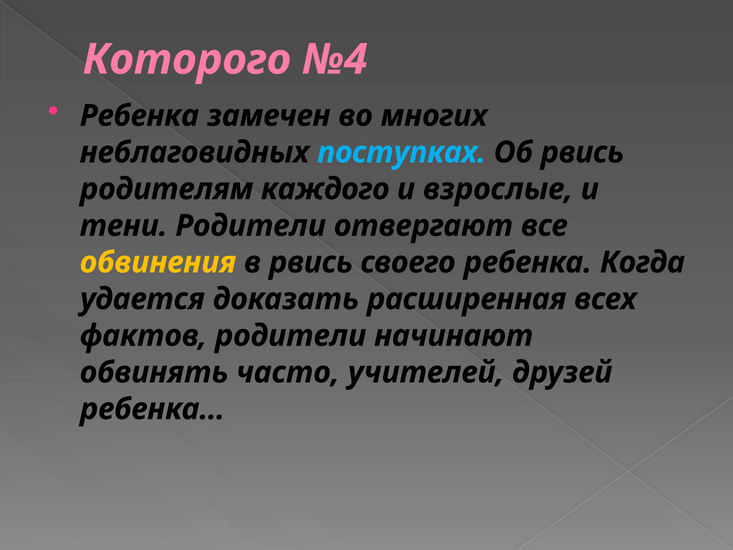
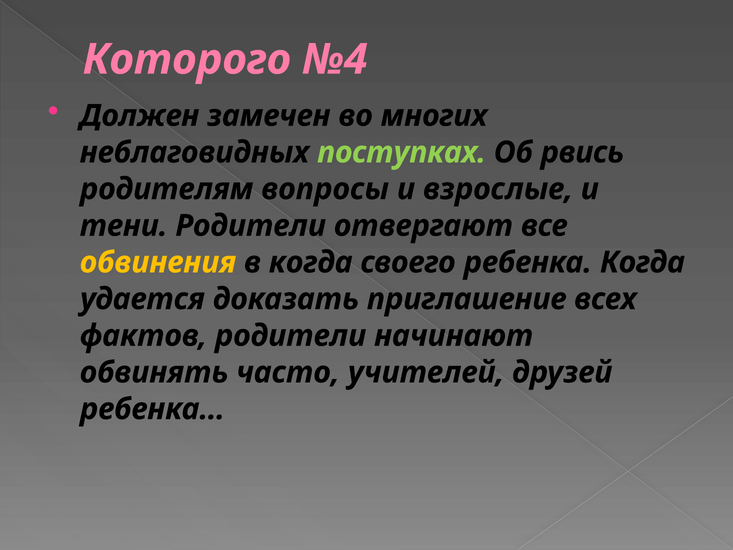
Ребенка at (139, 116): Ребенка -> Должен
поступках colour: light blue -> light green
каждого: каждого -> вопросы
в рвись: рвись -> когда
расширенная: расширенная -> приглашение
